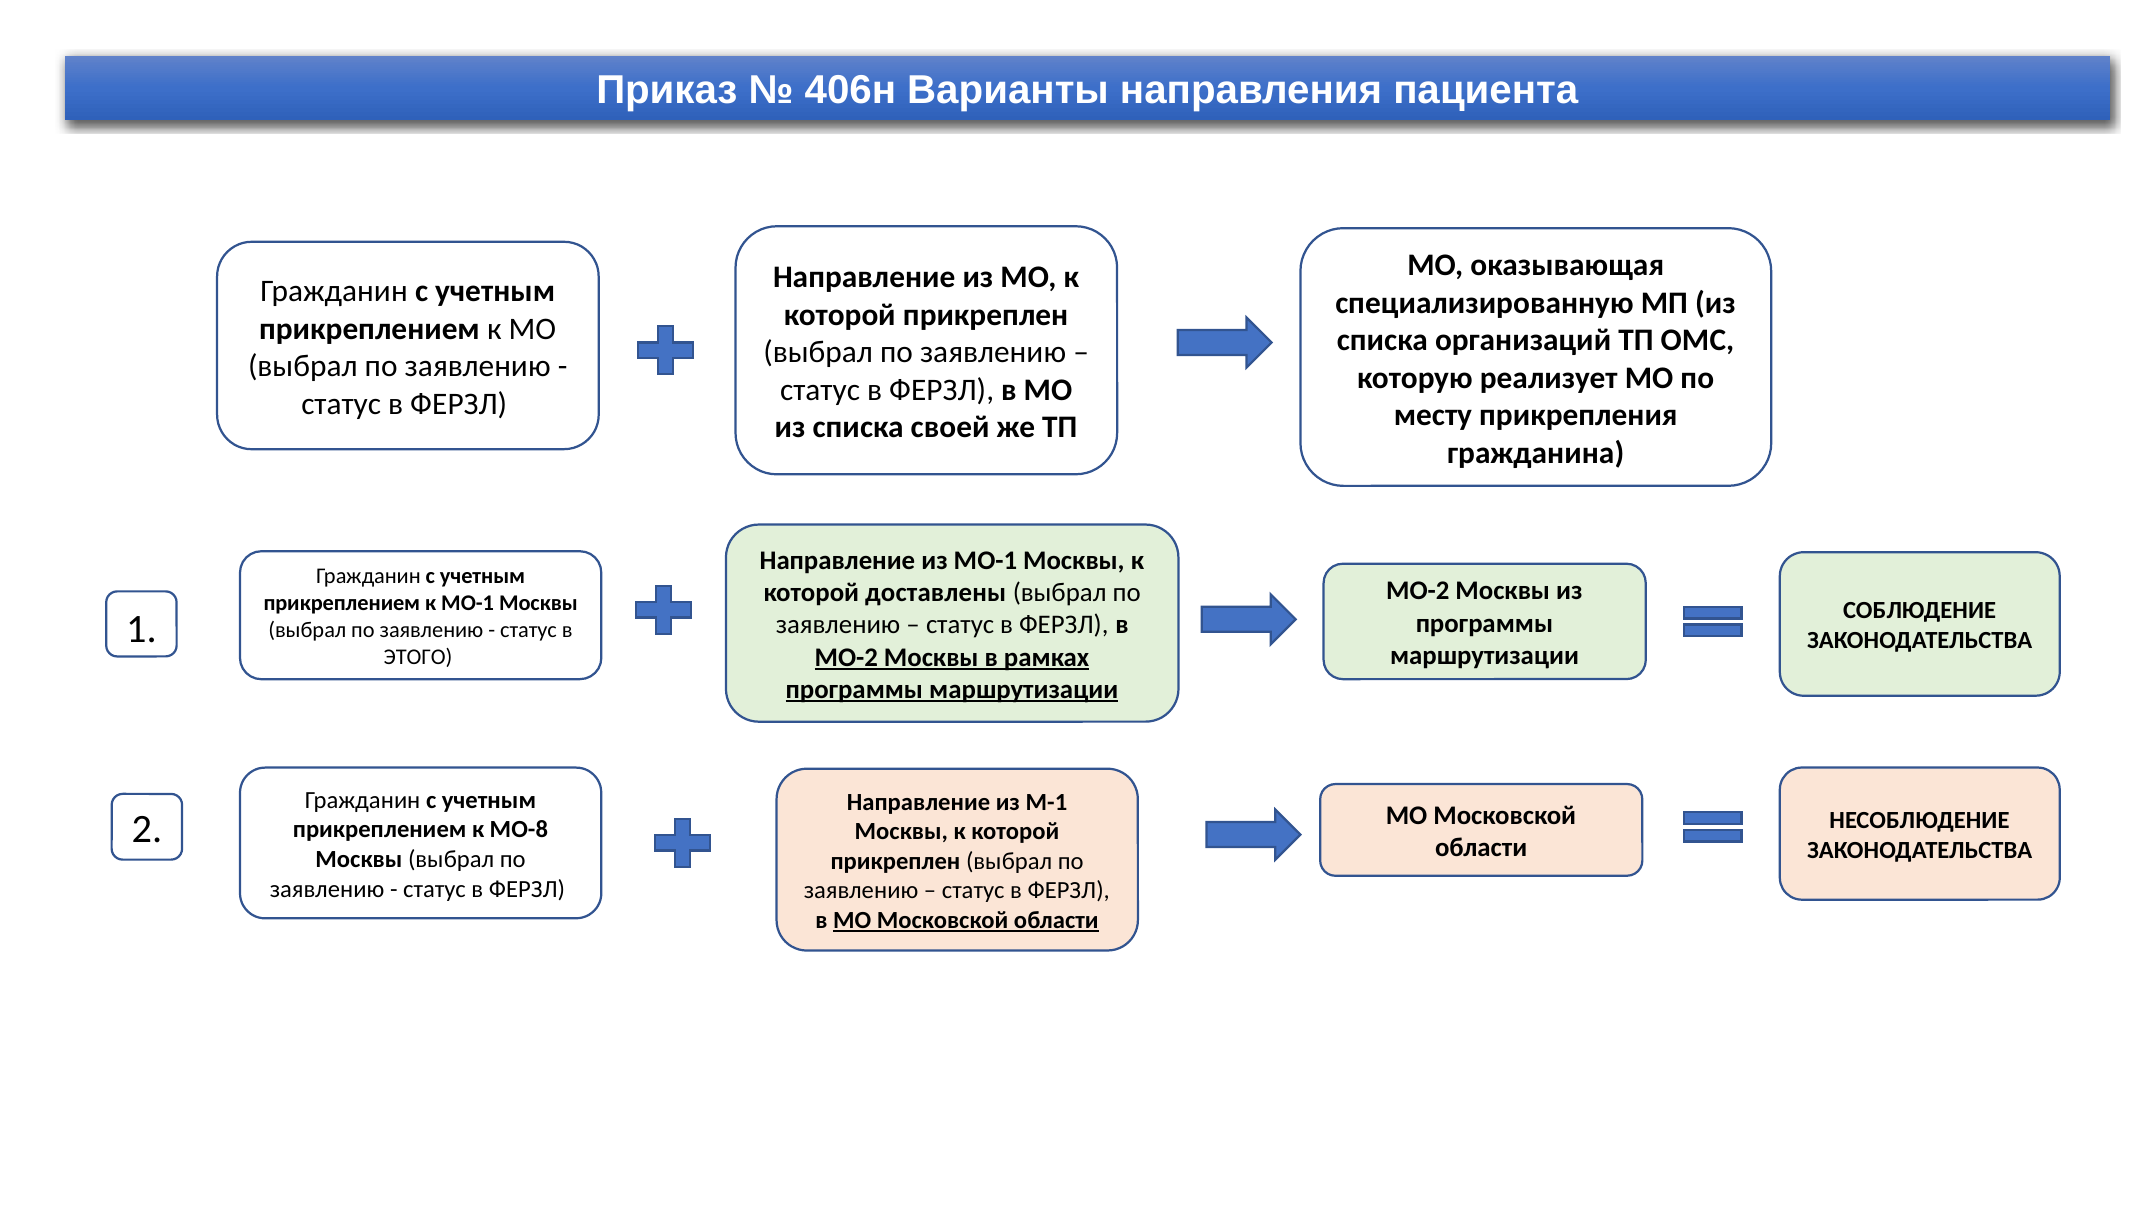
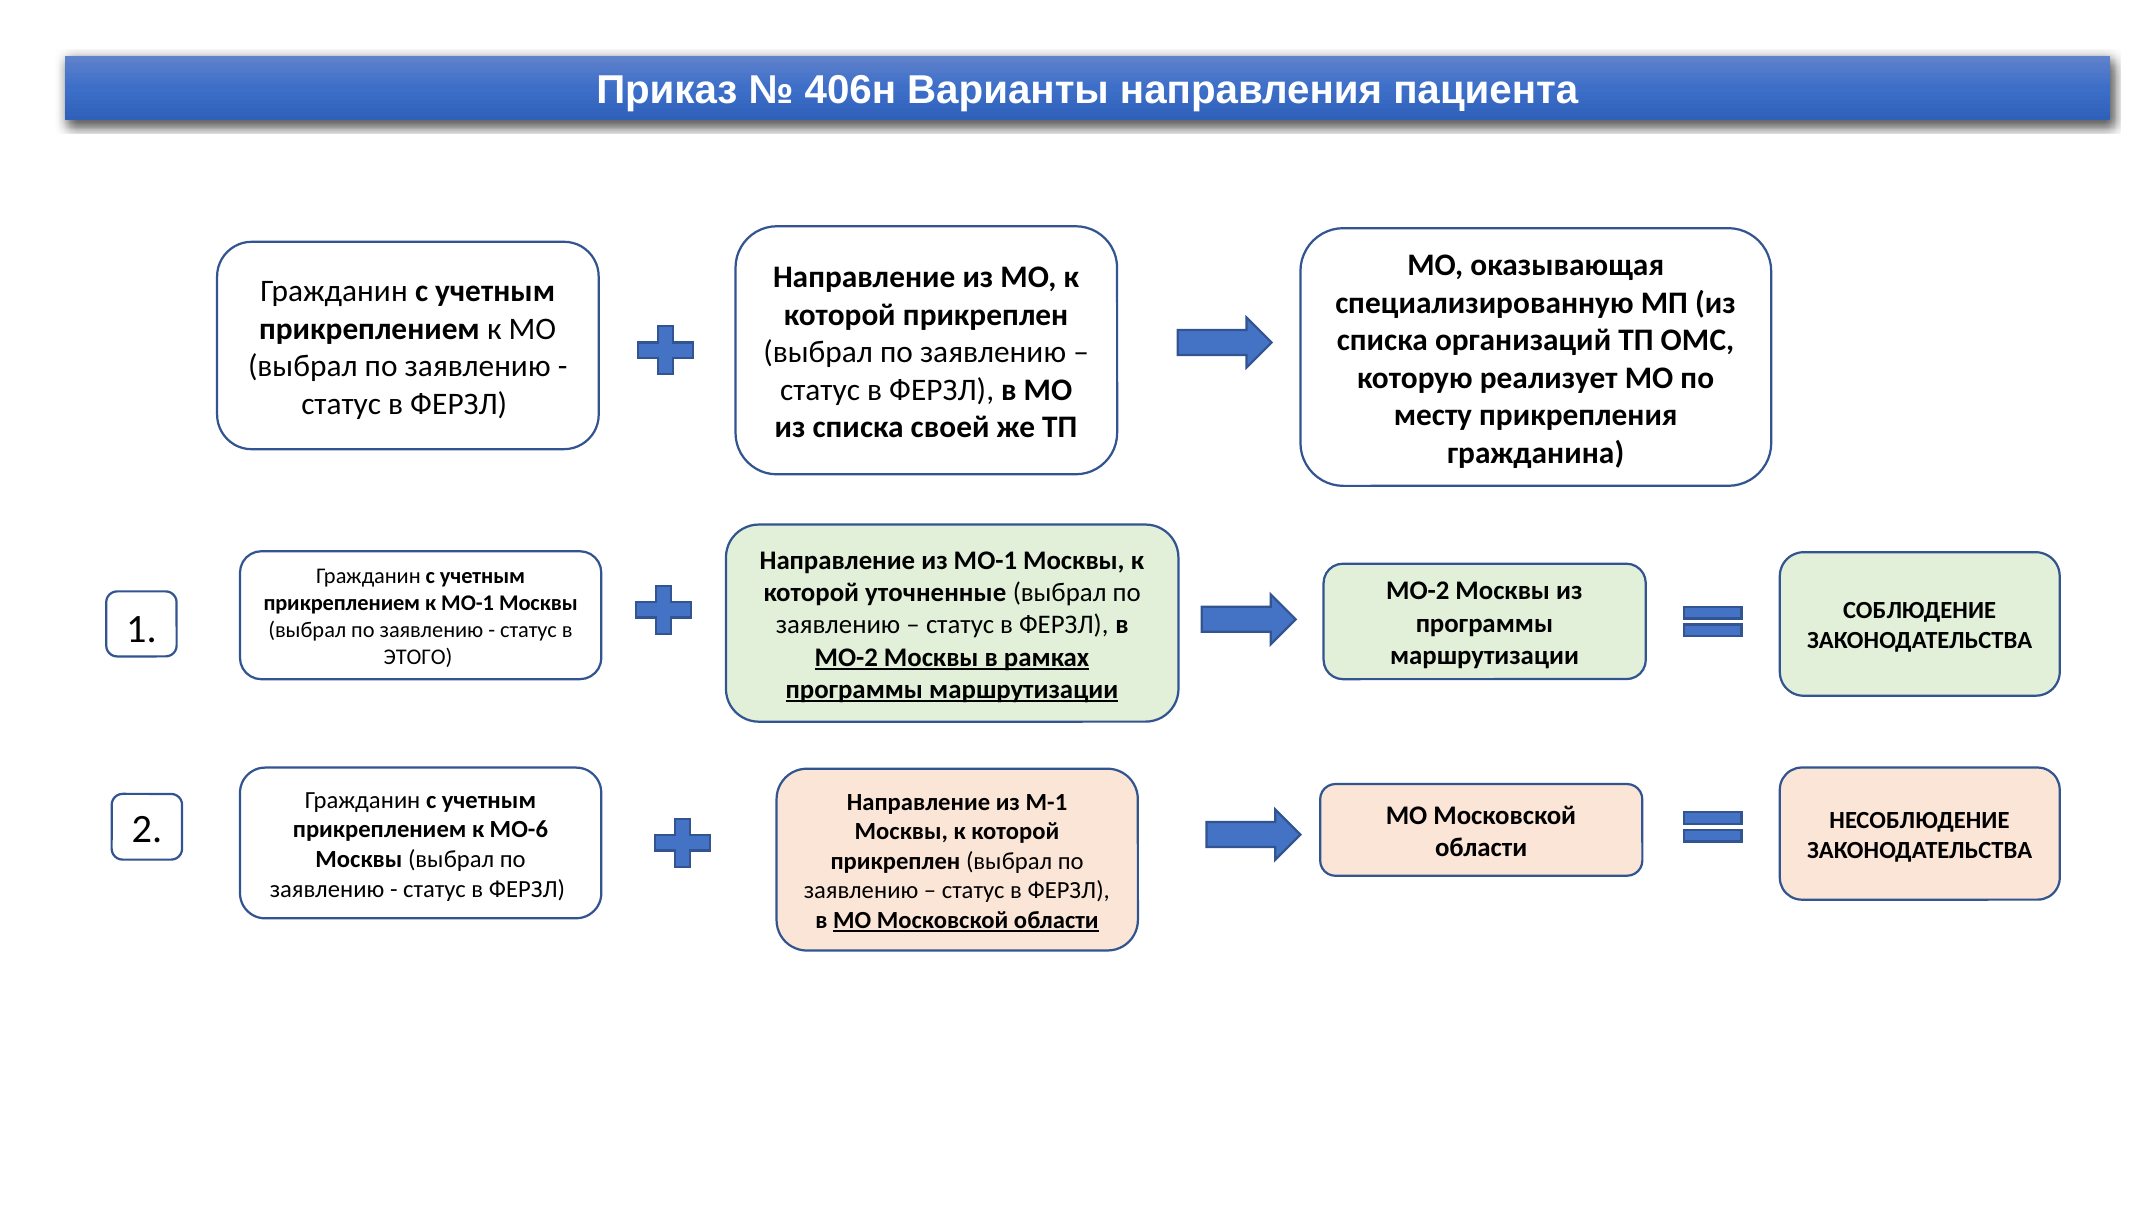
доставлены: доставлены -> уточненные
МО-8: МО-8 -> МО-6
